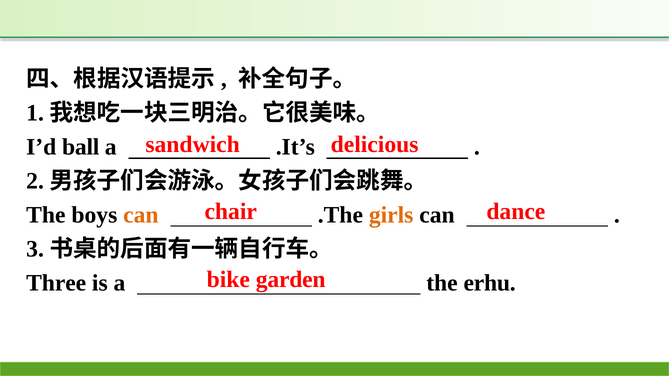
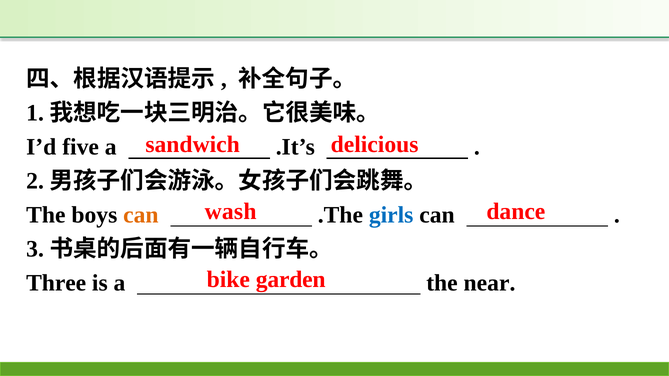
ball: ball -> five
chair: chair -> wash
girls colour: orange -> blue
erhu: erhu -> near
